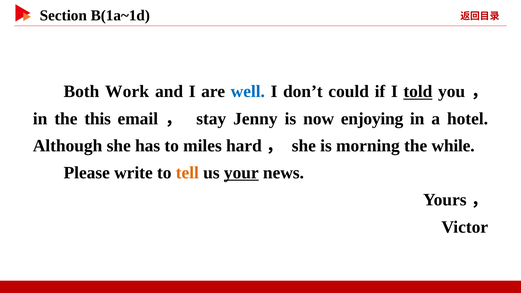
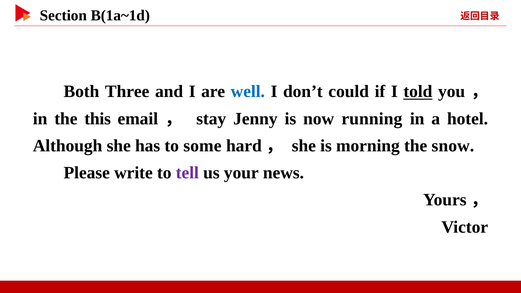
Work: Work -> Three
enjoying: enjoying -> running
miles: miles -> some
while: while -> snow
tell colour: orange -> purple
your underline: present -> none
